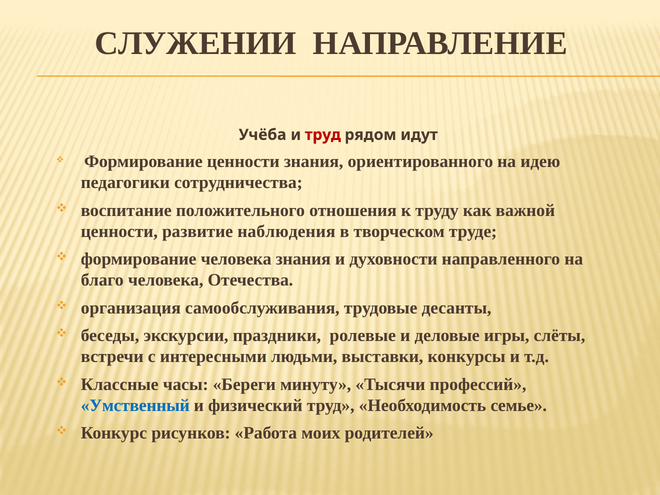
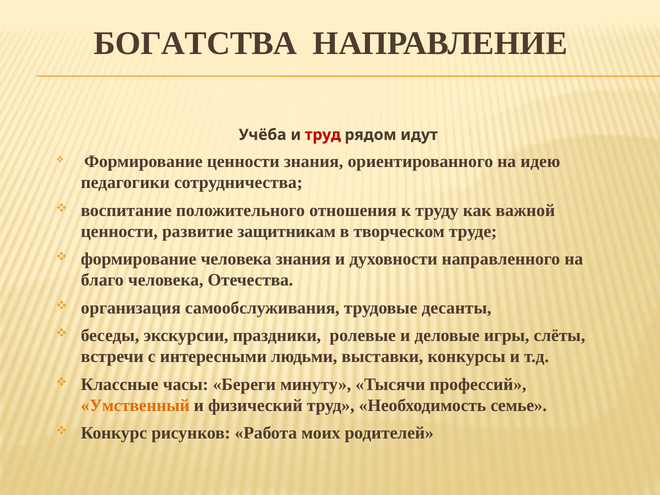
СЛУЖЕНИИ: СЛУЖЕНИИ -> БОГАТСТВА
наблюдения: наблюдения -> защитникам
Умственный colour: blue -> orange
